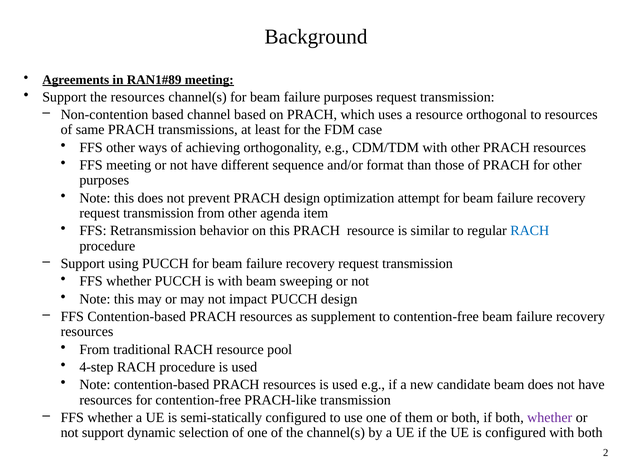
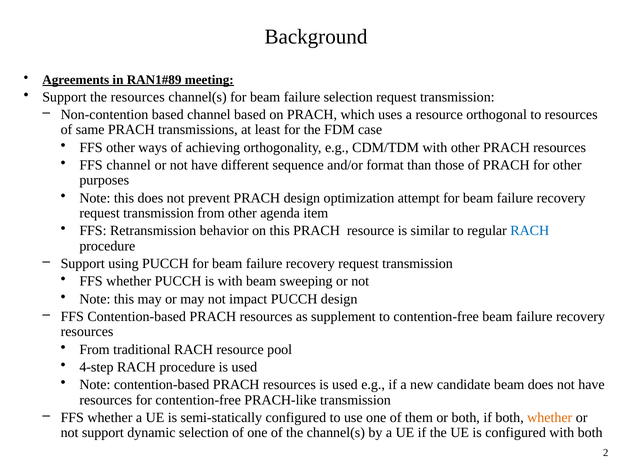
failure purposes: purposes -> selection
FFS meeting: meeting -> channel
whether at (550, 418) colour: purple -> orange
